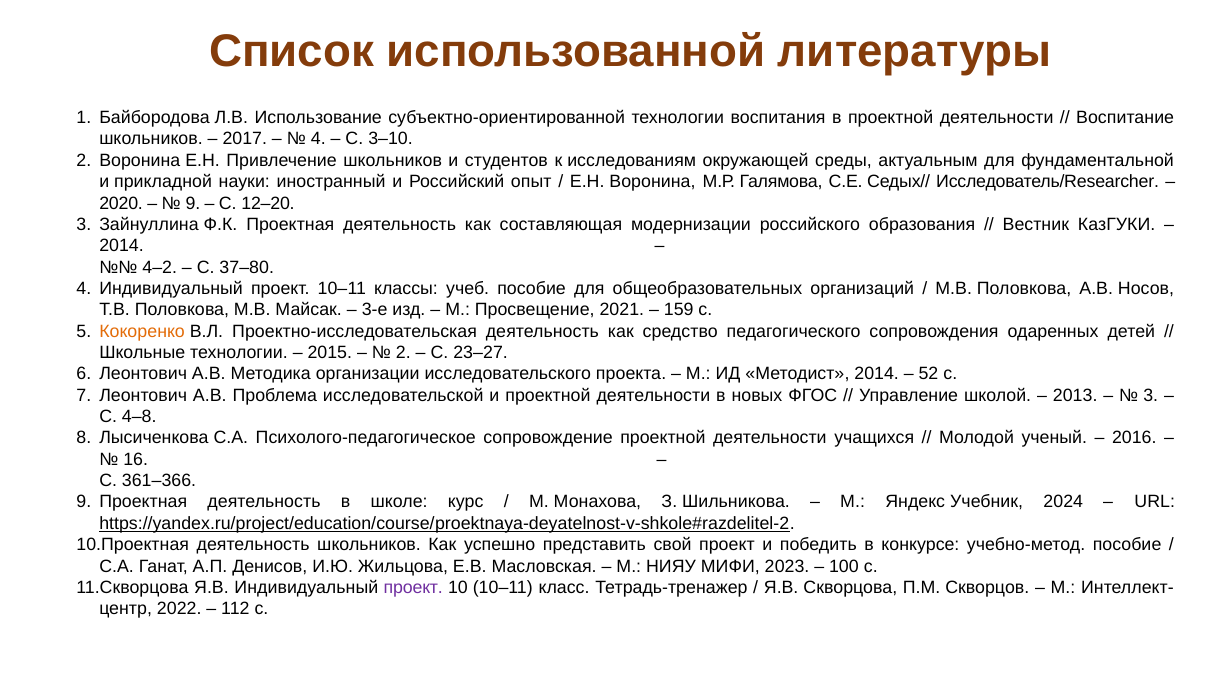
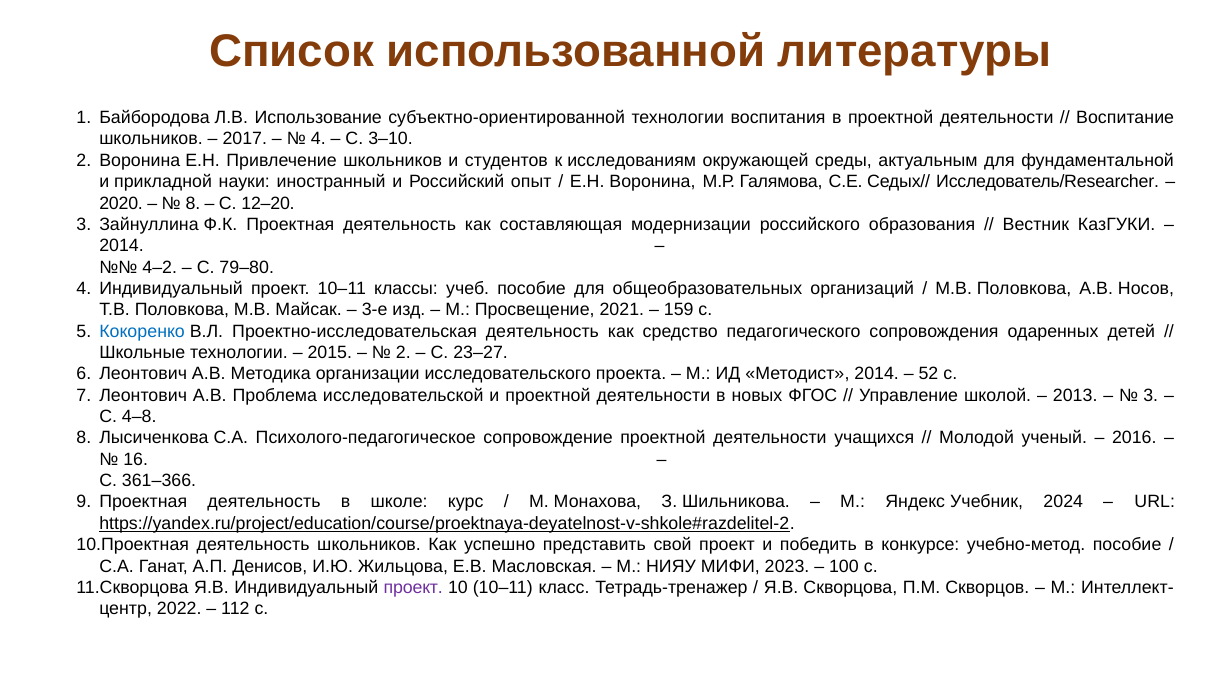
9 at (193, 203): 9 -> 8
37–80: 37–80 -> 79–80
Кокоренко colour: orange -> blue
